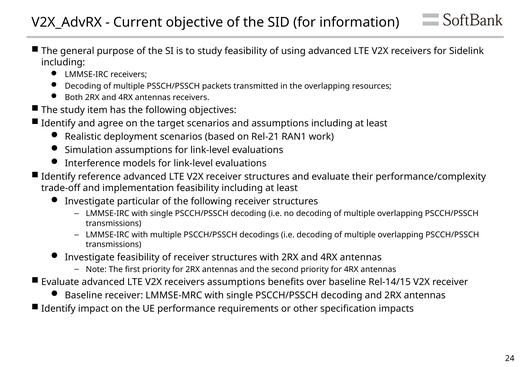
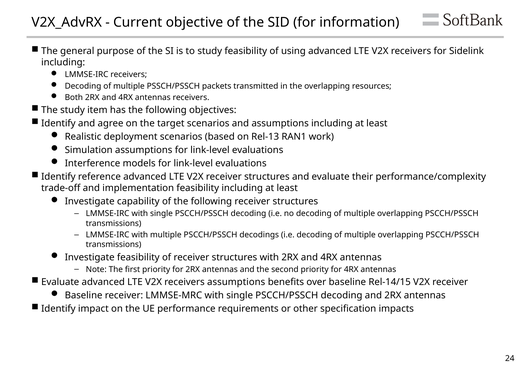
Rel-21: Rel-21 -> Rel-13
particular: particular -> capability
